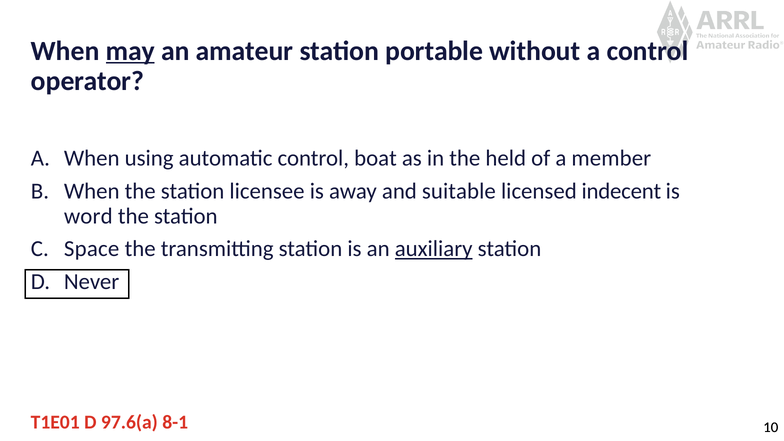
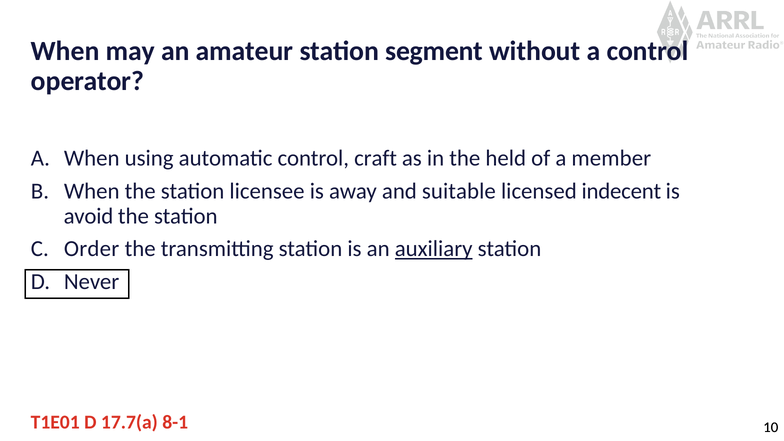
may underline: present -> none
portable: portable -> segment
boat: boat -> craft
word: word -> avoid
Space: Space -> Order
97.6(a: 97.6(a -> 17.7(a
